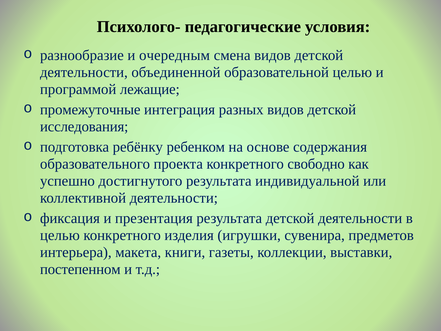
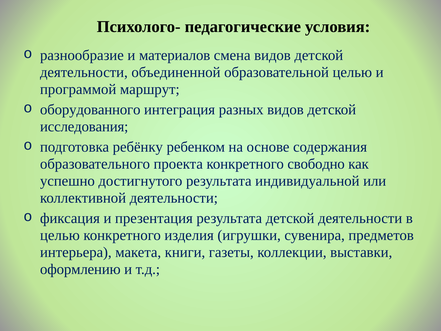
очередным: очередным -> материалов
лежащие: лежащие -> маршрут
промежуточные: промежуточные -> оборудованного
постепенном: постепенном -> оформлению
